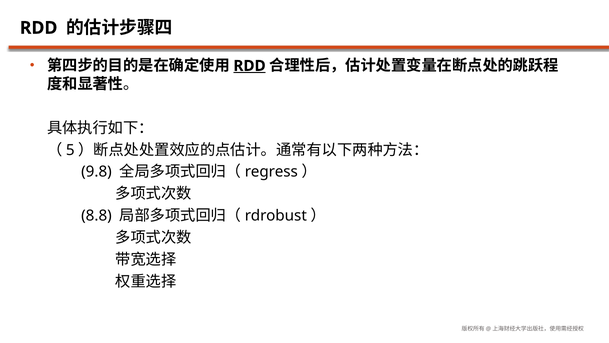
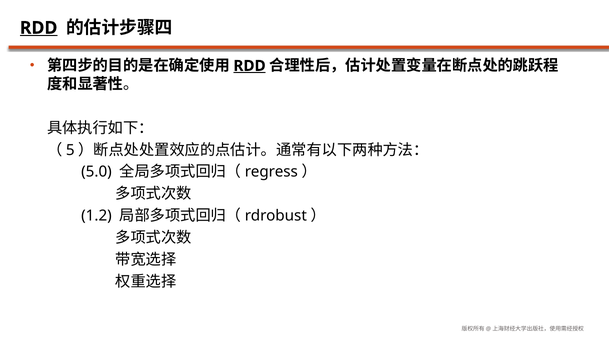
RDD at (39, 28) underline: none -> present
9.8: 9.8 -> 5.0
8.8: 8.8 -> 1.2
